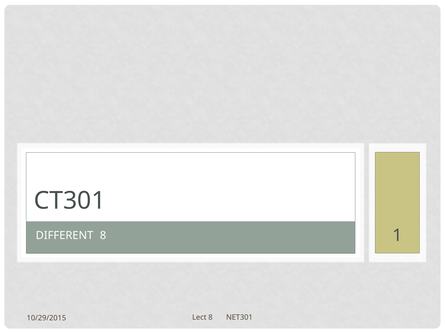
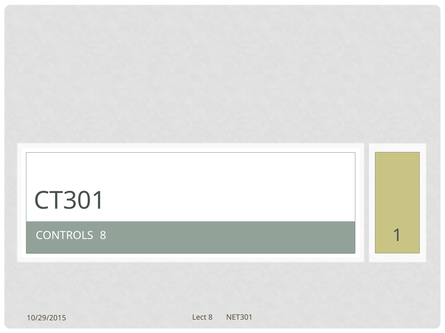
DIFFERENT: DIFFERENT -> CONTROLS
